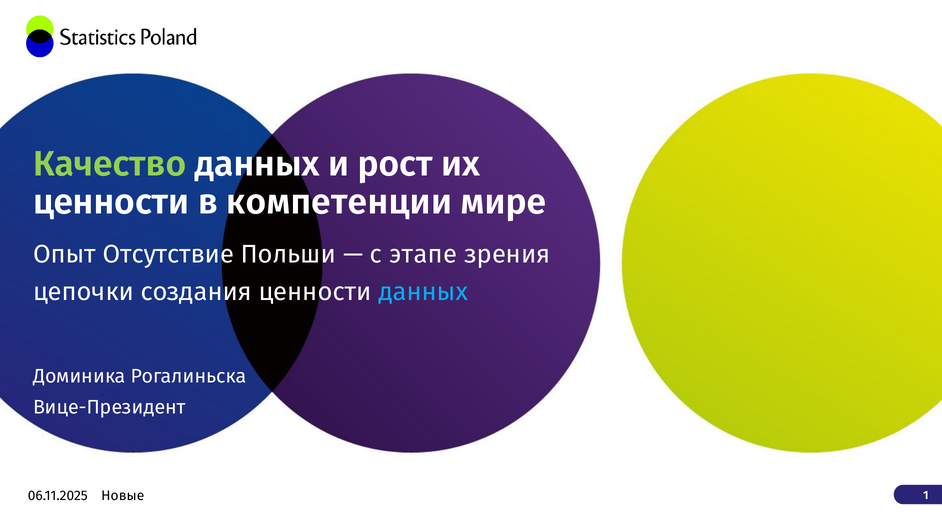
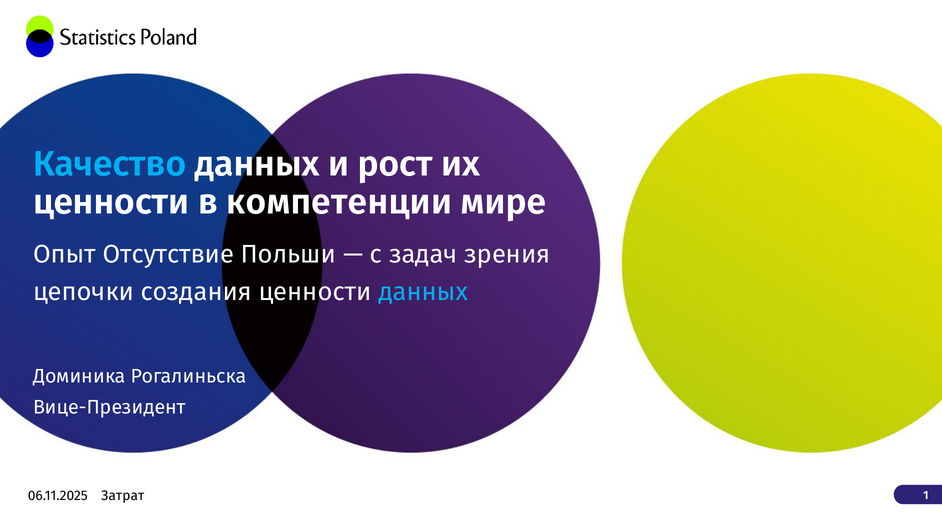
Качество colour: light green -> light blue
этапе: этапе -> задач
Новые: Новые -> Затрат
